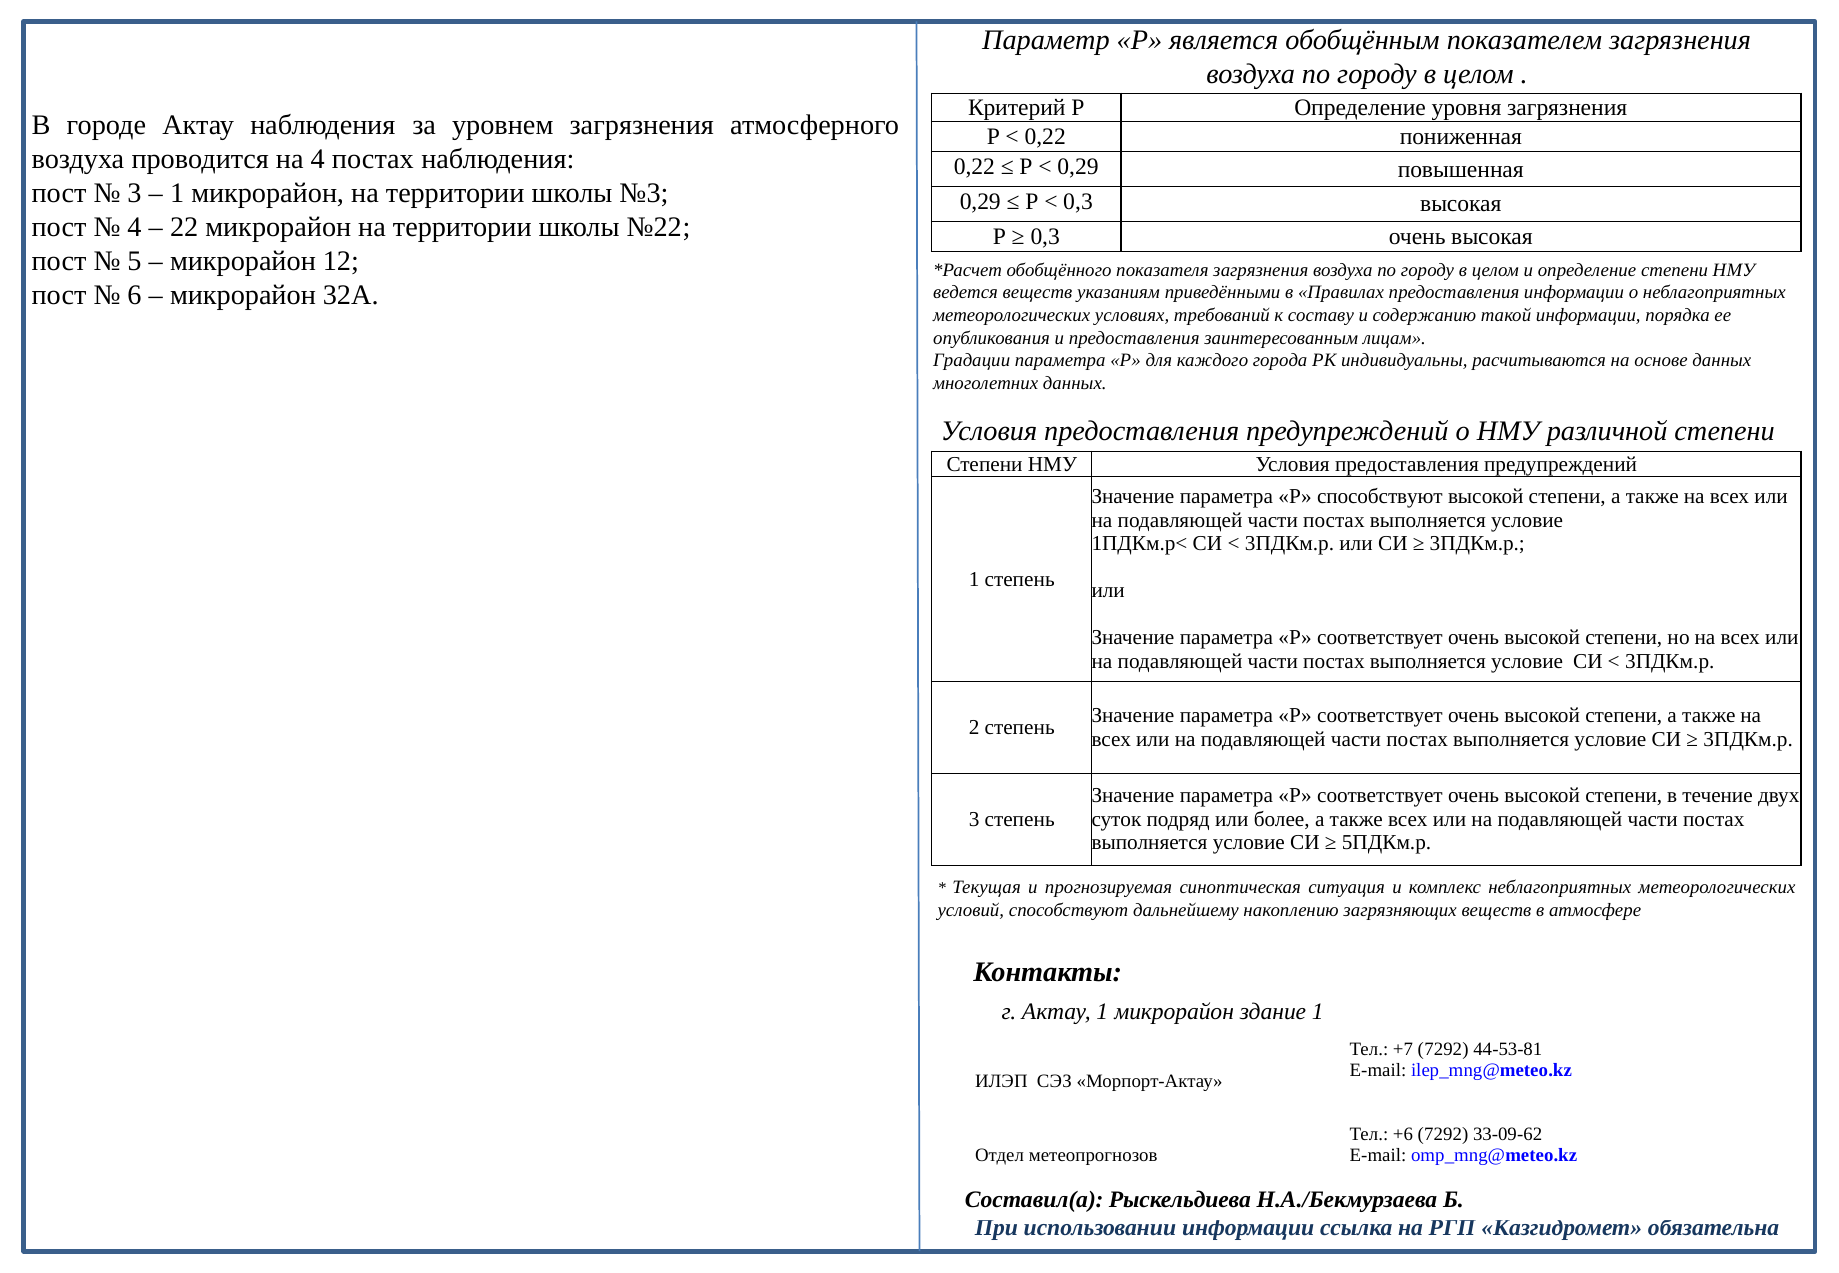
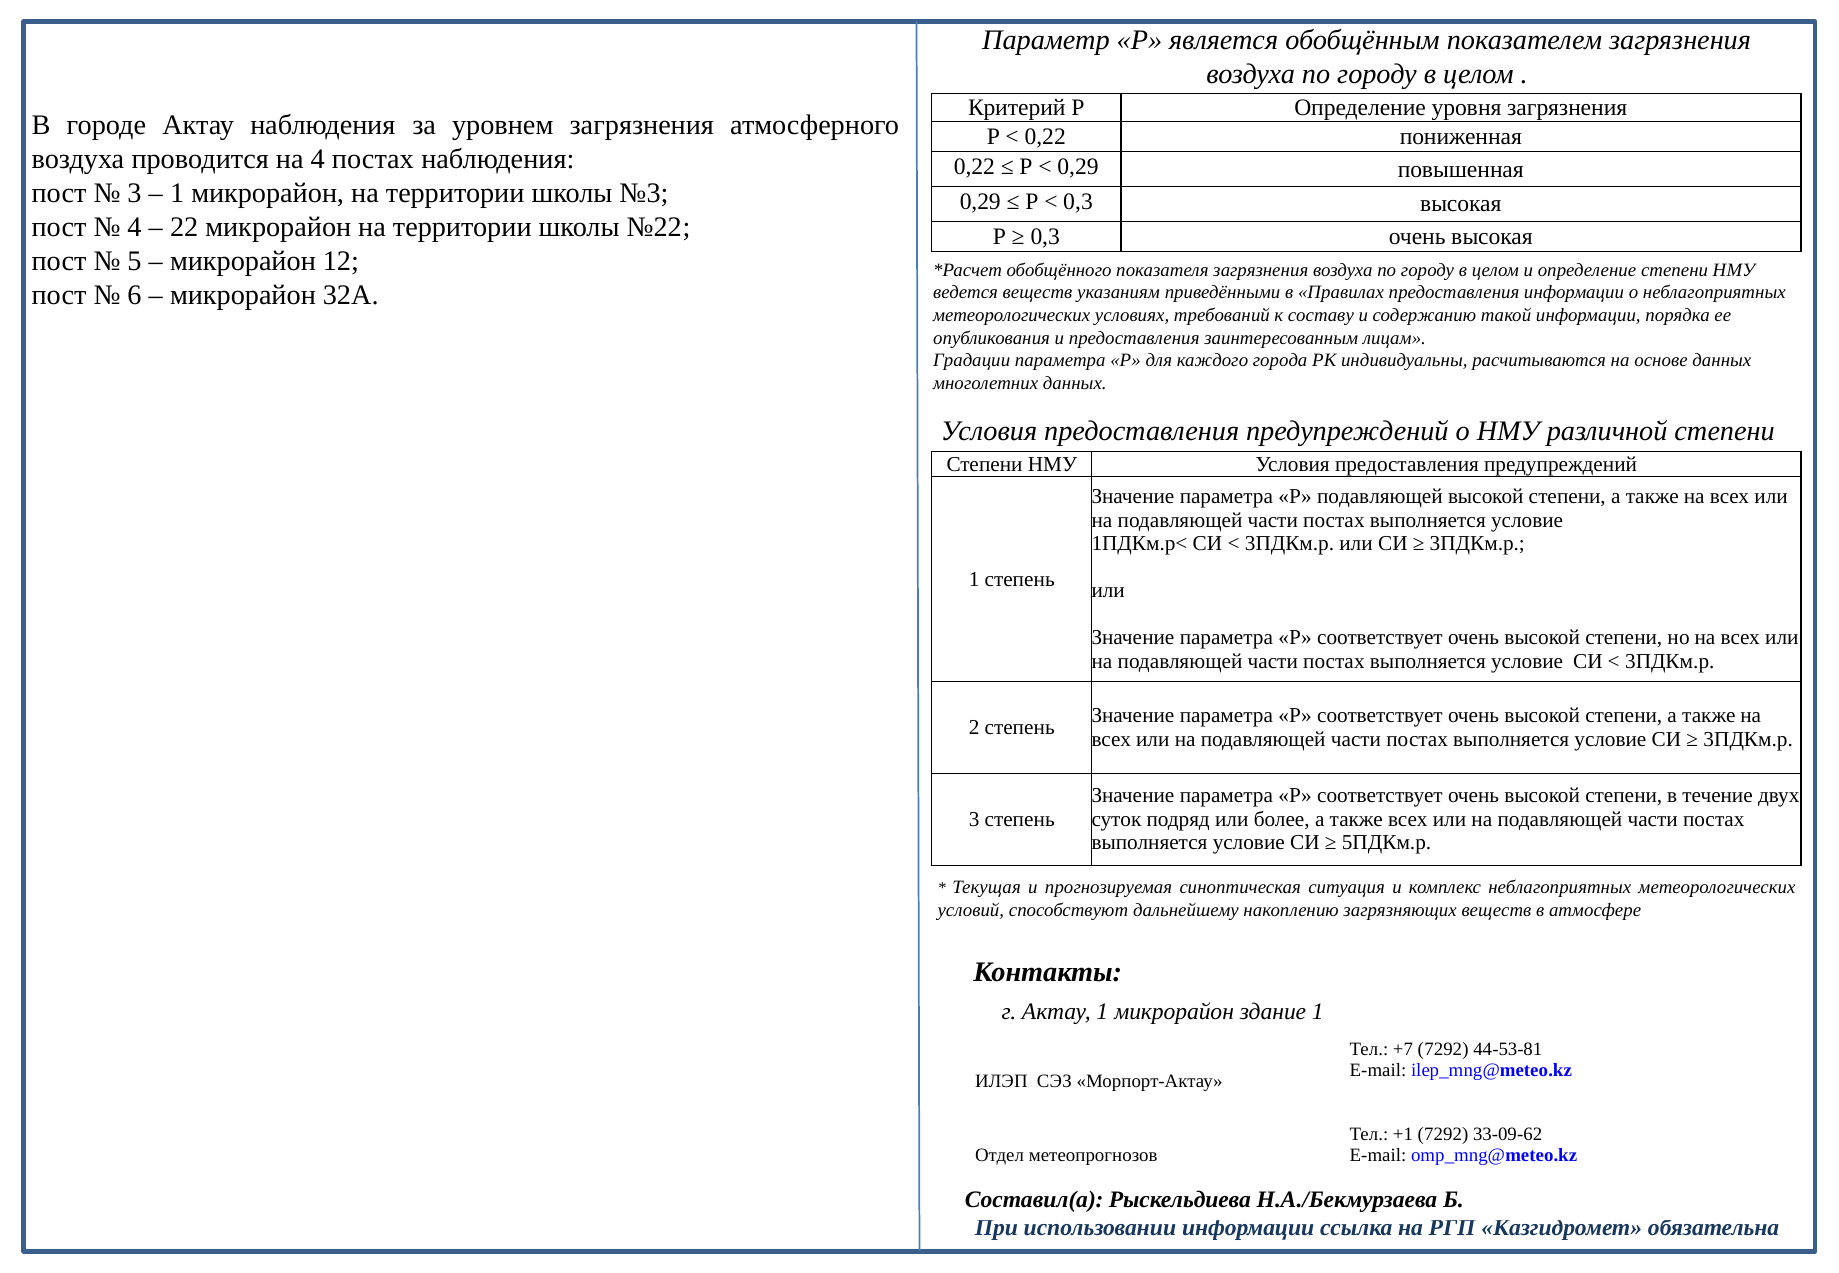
Р способствуют: способствуют -> подавляющей
+6: +6 -> +1
